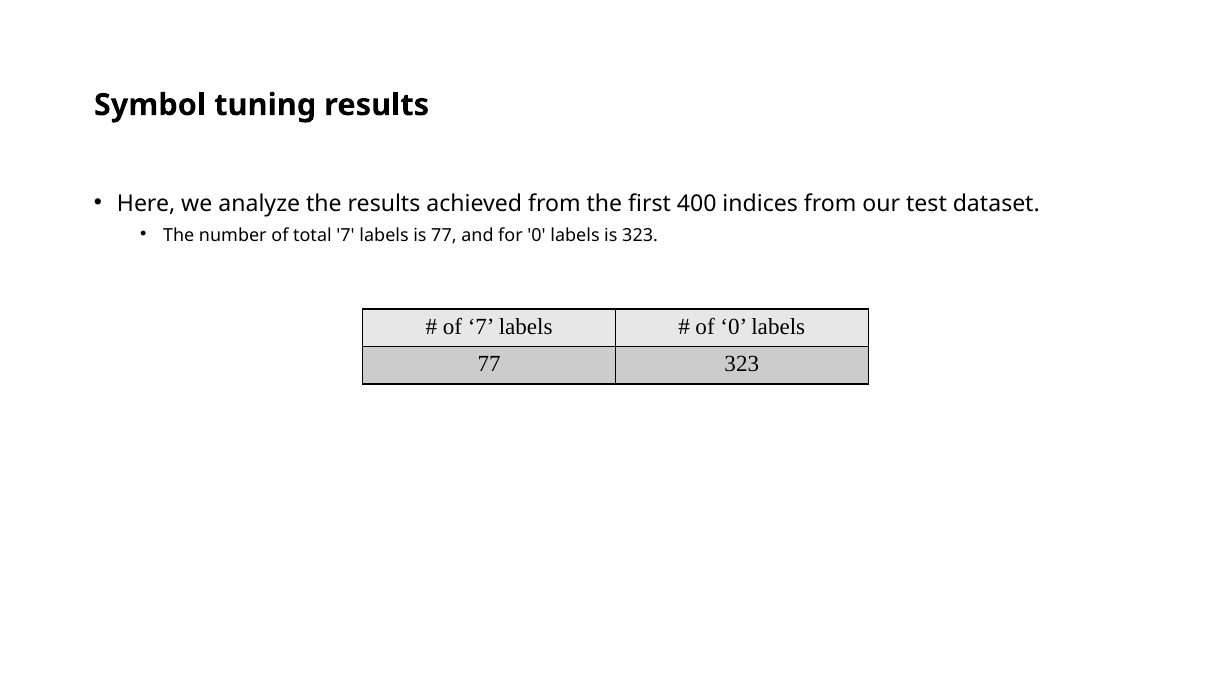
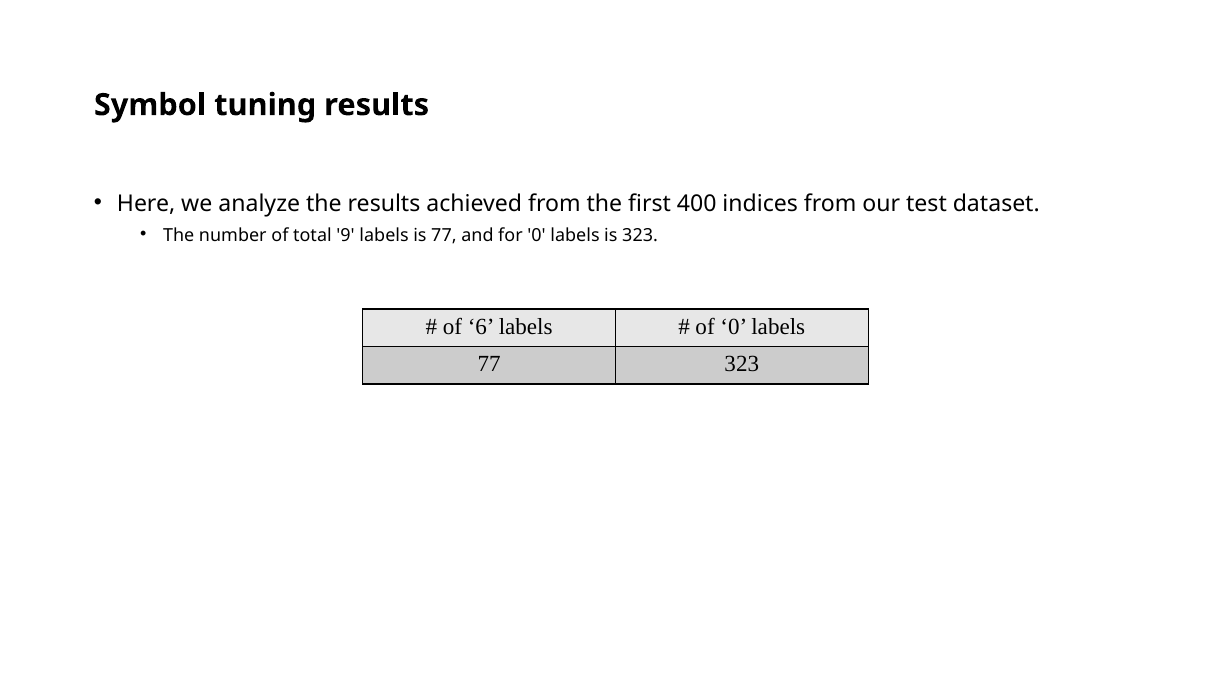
total 7: 7 -> 9
of 7: 7 -> 6
